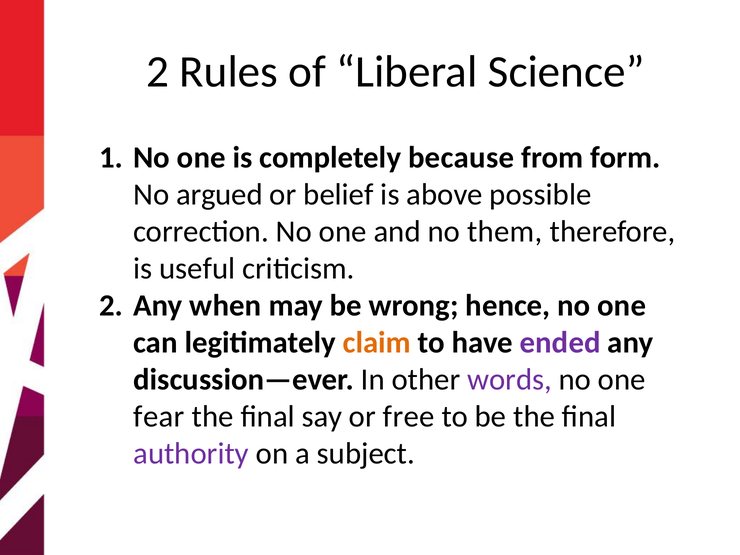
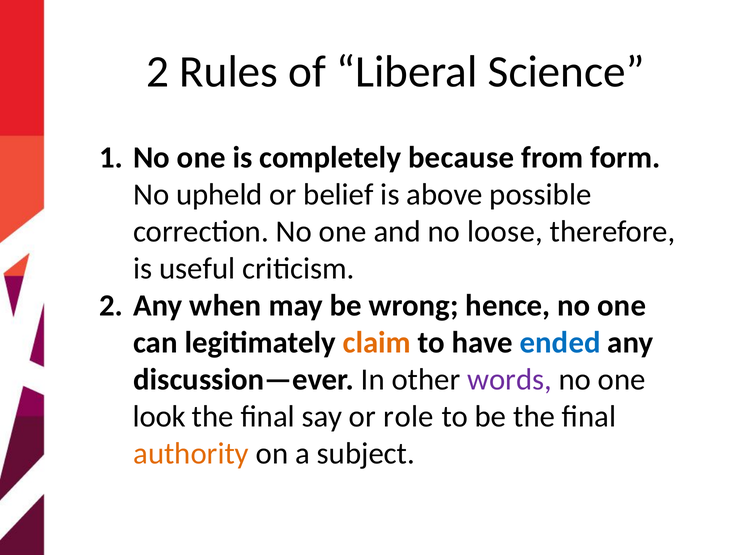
argued: argued -> upheld
them: them -> loose
ended colour: purple -> blue
fear: fear -> look
free: free -> role
authority colour: purple -> orange
